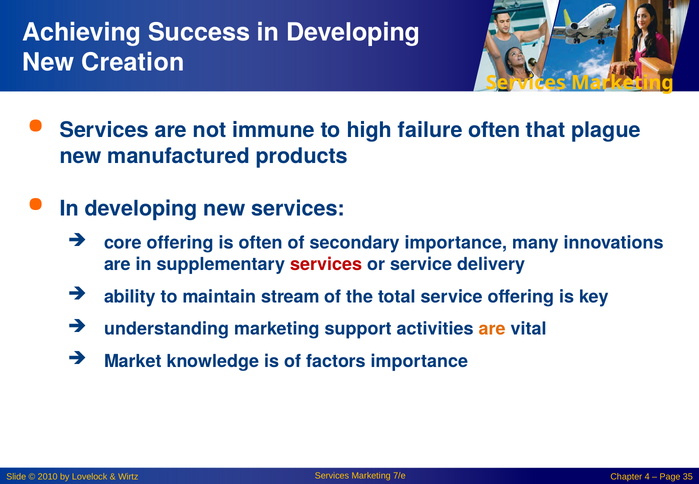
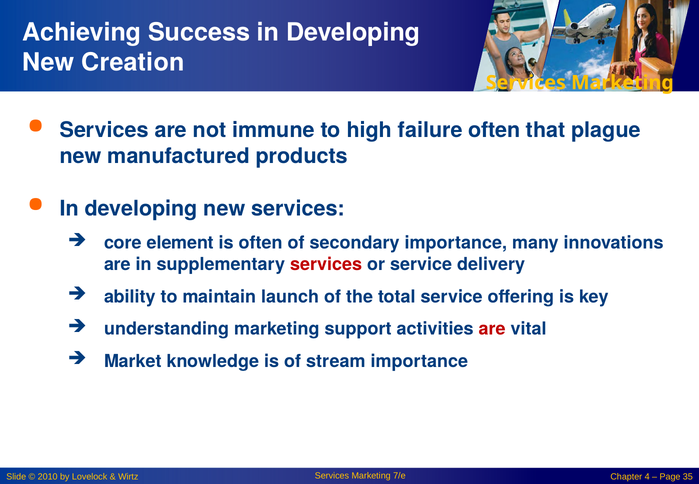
core offering: offering -> element
stream: stream -> launch
are at (492, 329) colour: orange -> red
factors: factors -> stream
